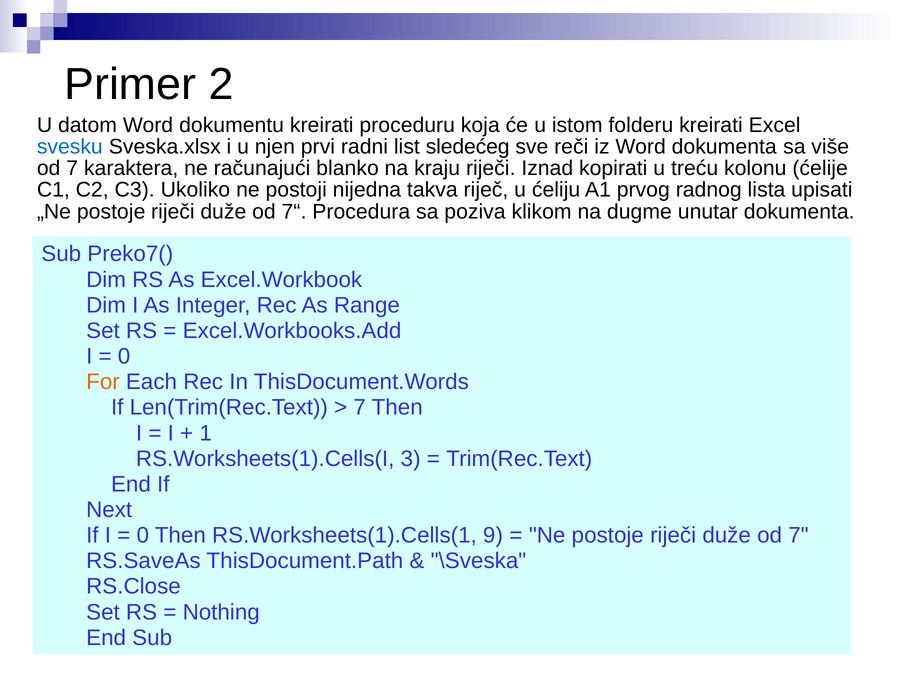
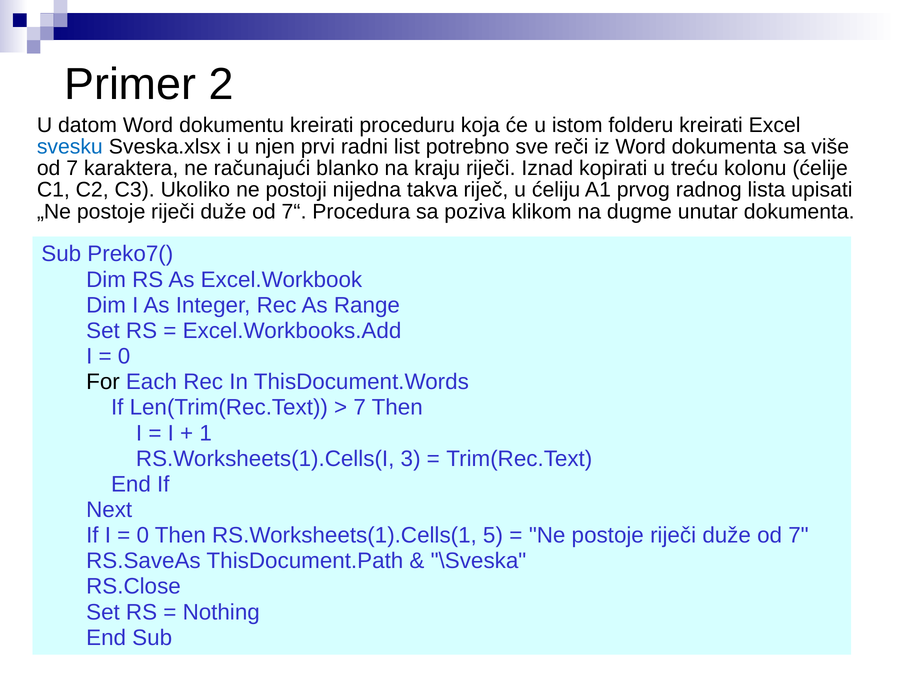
sledećeg: sledećeg -> potrebno
For colour: orange -> black
9: 9 -> 5
